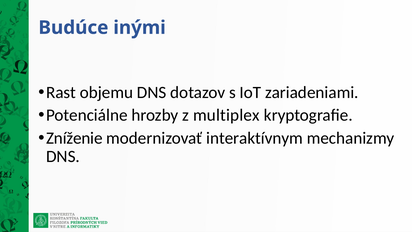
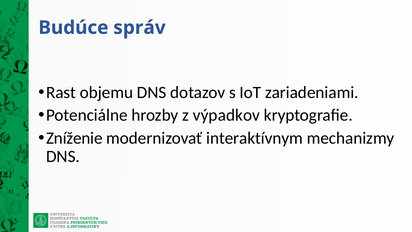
inými: inými -> správ
multiplex: multiplex -> výpadkov
